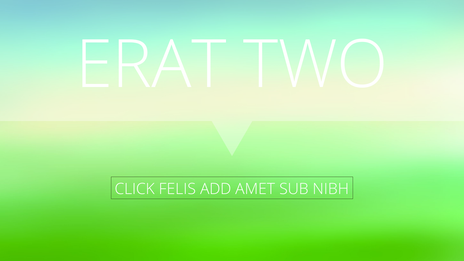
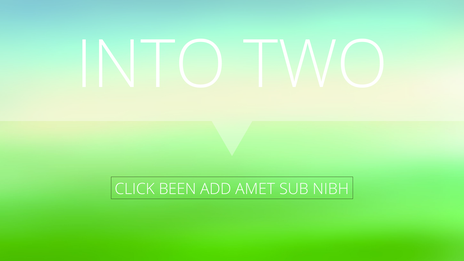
ERAT: ERAT -> INTO
FELIS: FELIS -> BEEN
